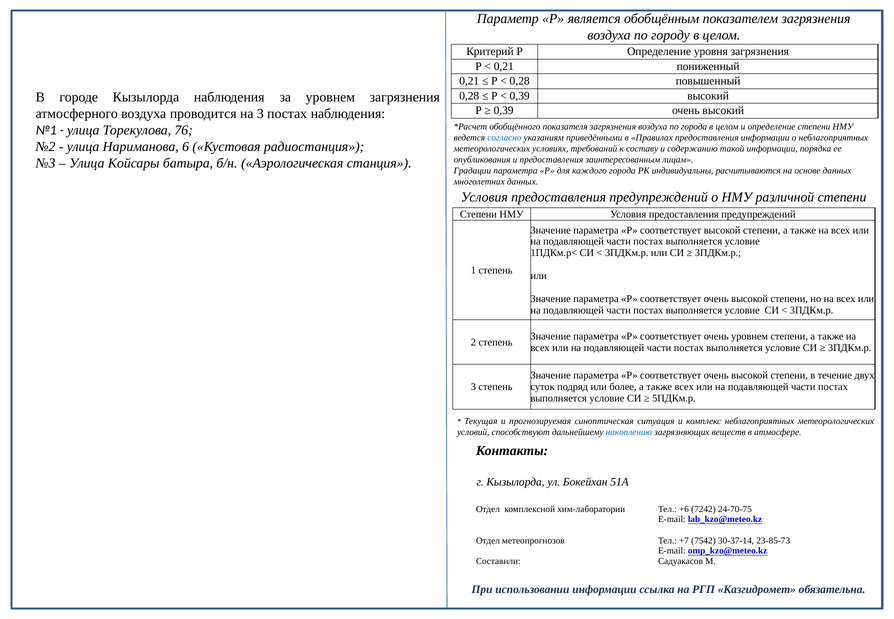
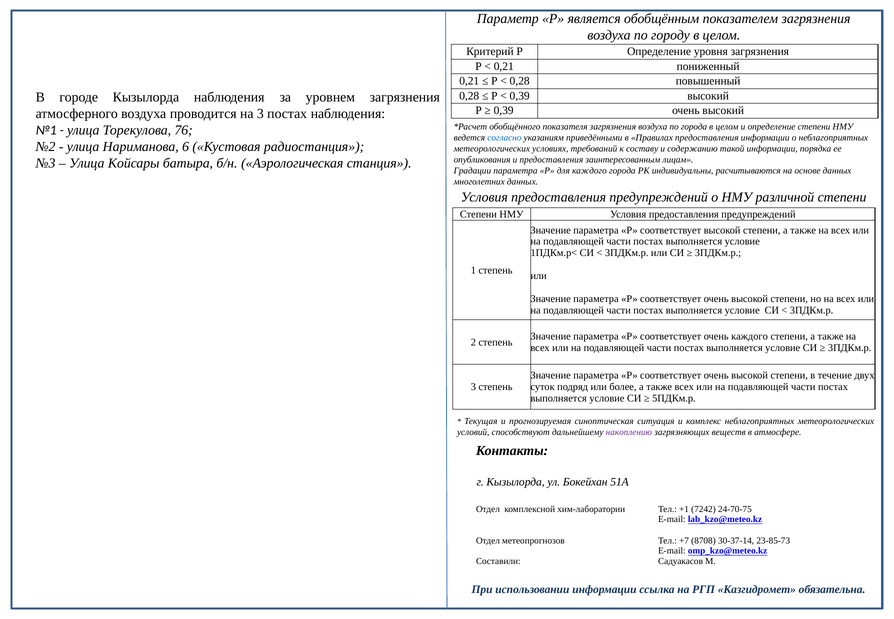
очень уровнем: уровнем -> каждого
накоплению colour: blue -> purple
+6: +6 -> +1
7542: 7542 -> 8708
